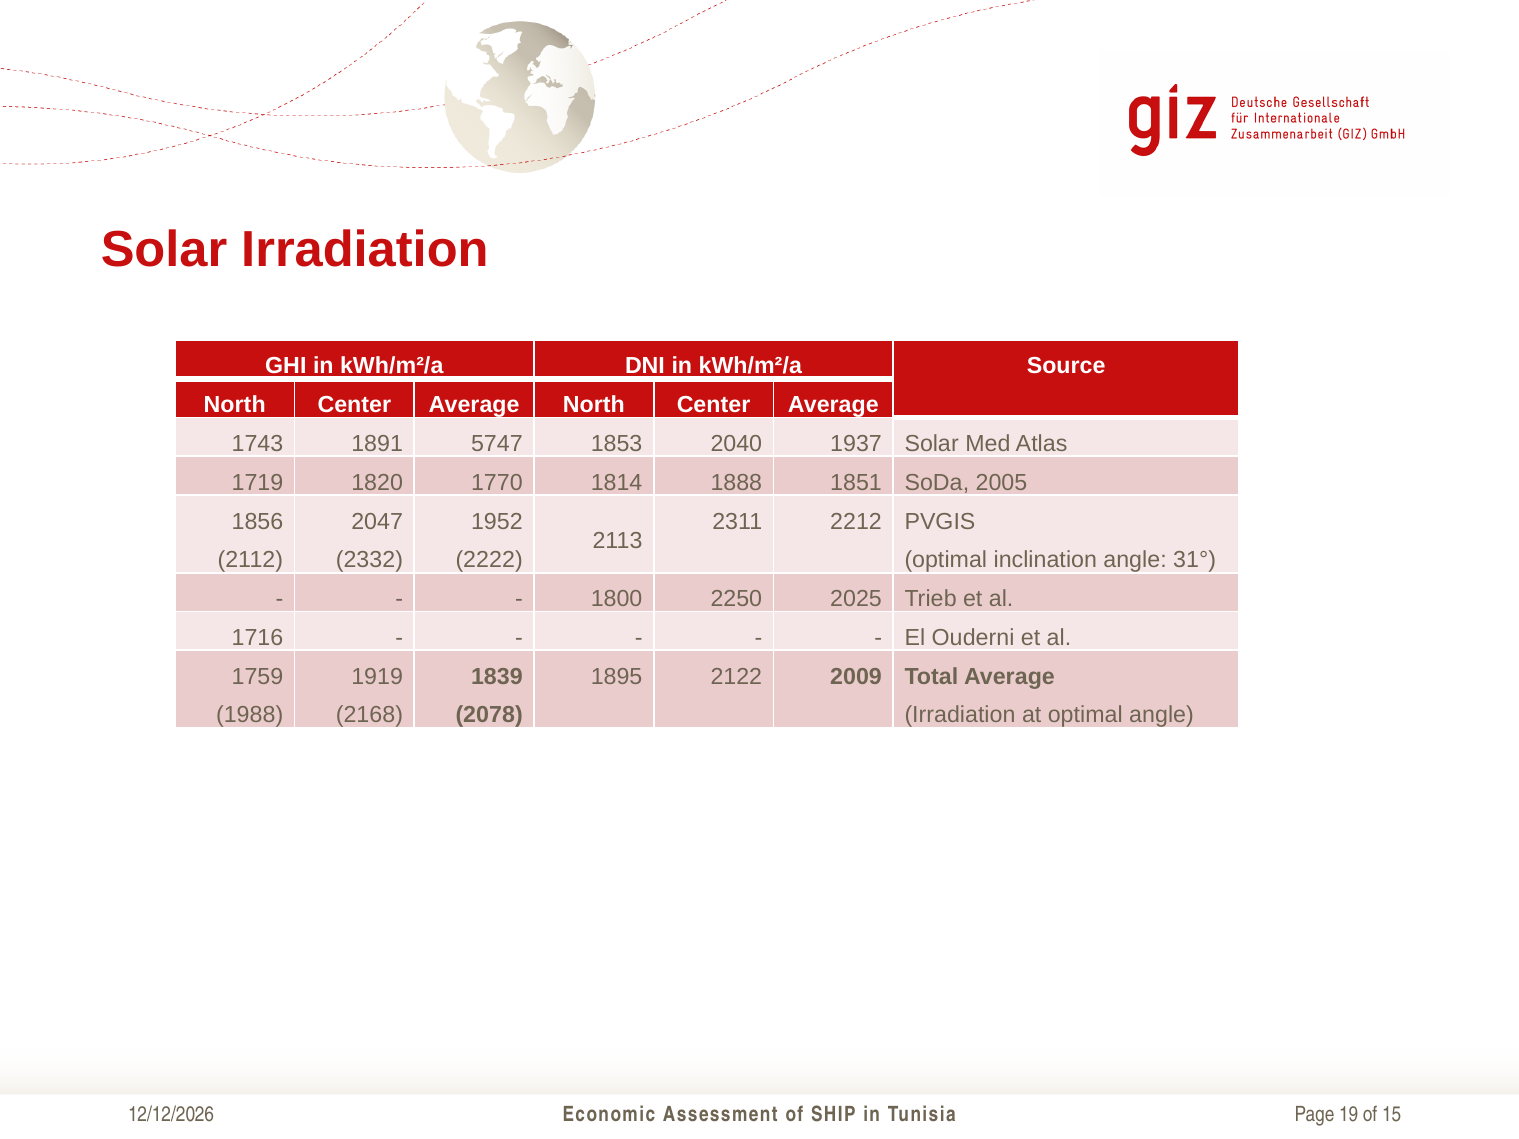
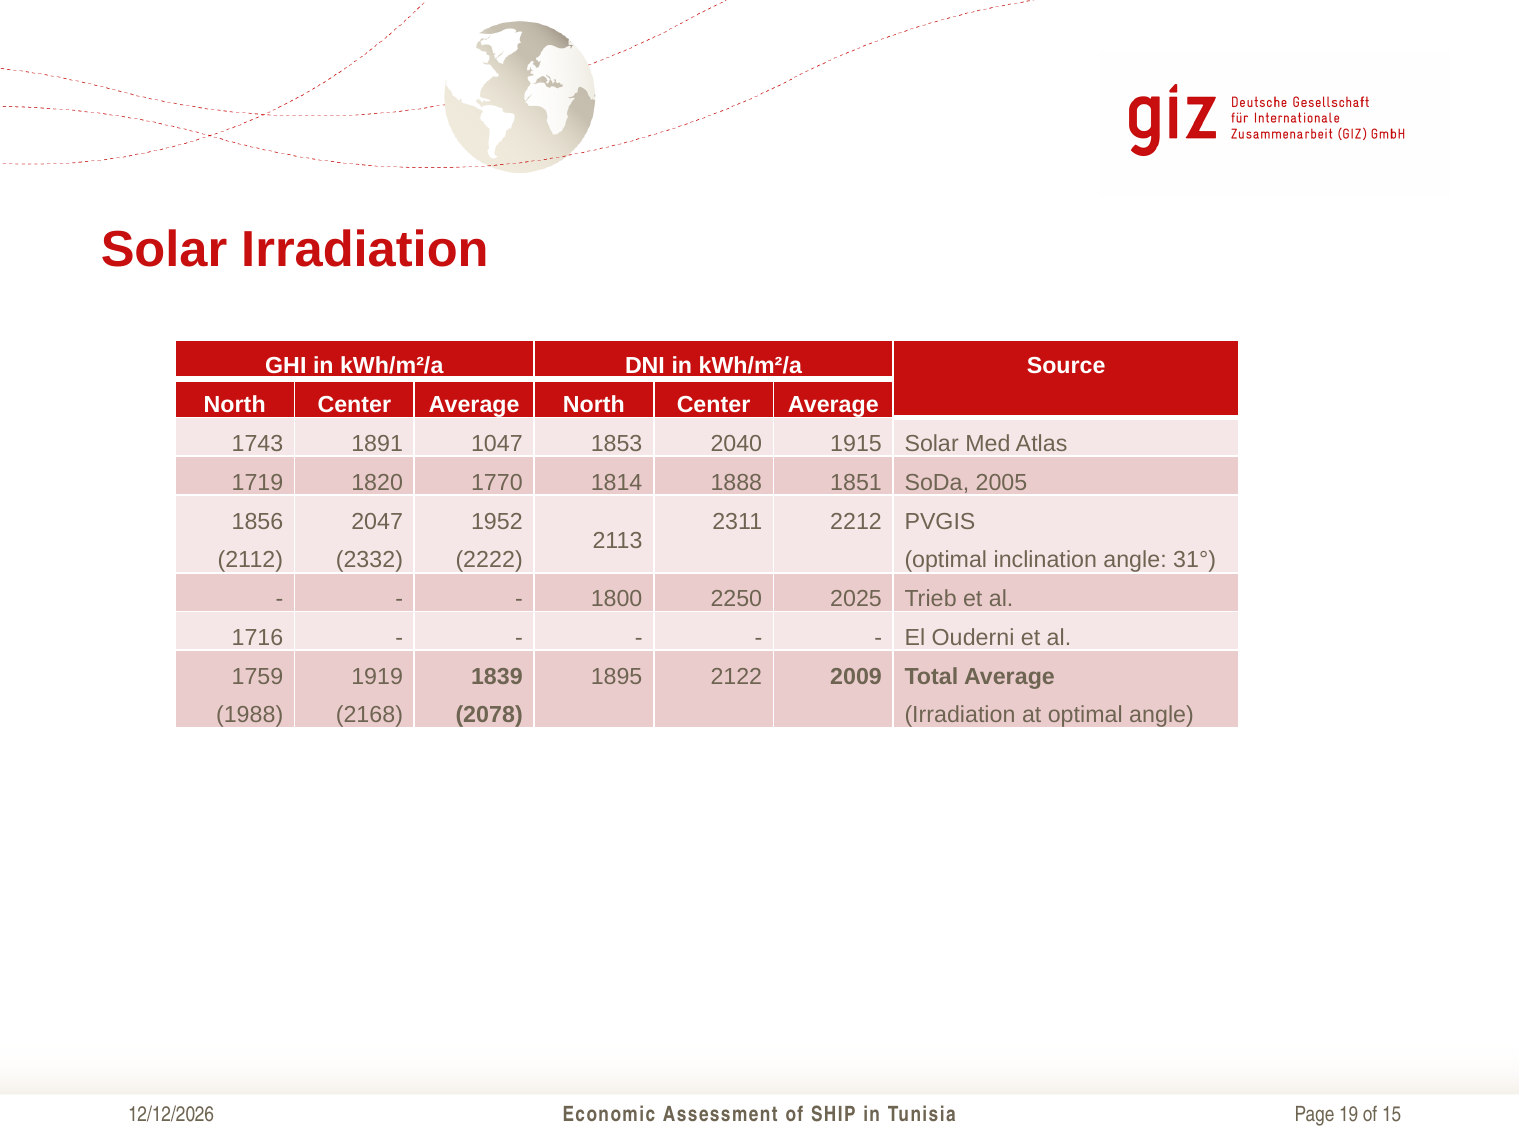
5747: 5747 -> 1047
1937: 1937 -> 1915
